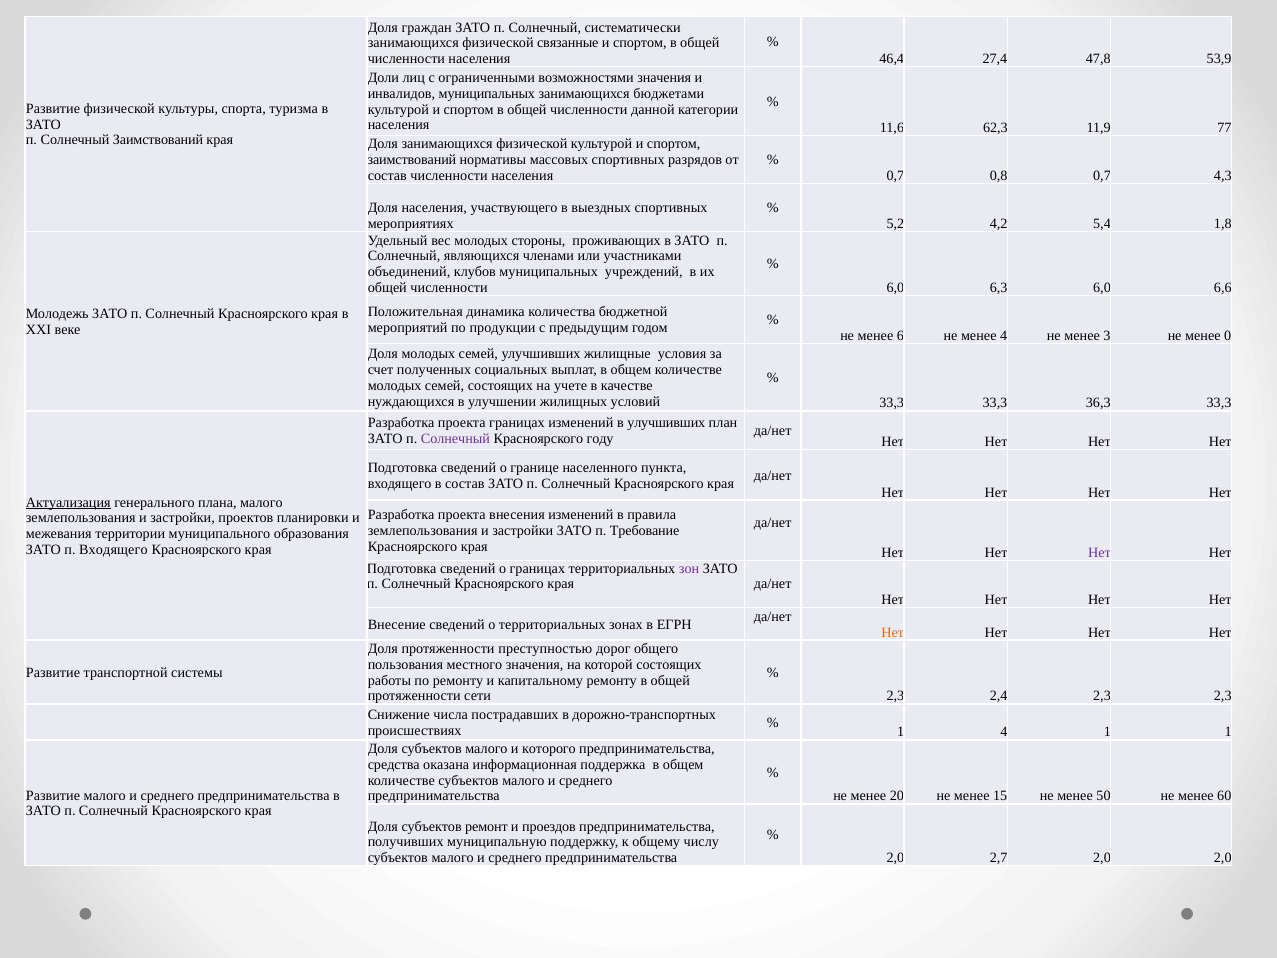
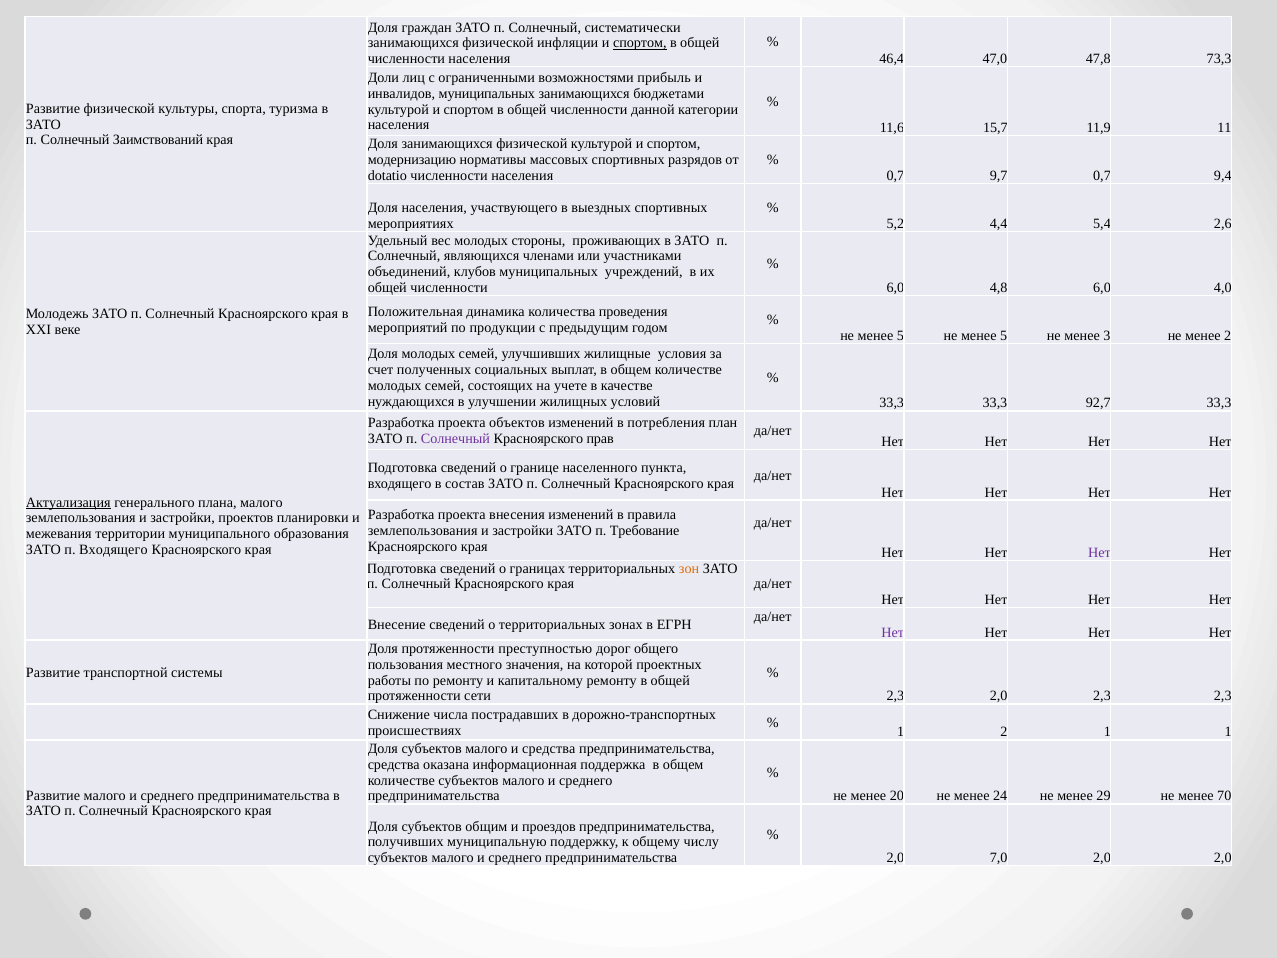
связанные: связанные -> инфляции
спортом at (640, 43) underline: none -> present
27,4: 27,4 -> 47,0
53,9: 53,9 -> 73,3
возможностями значения: значения -> прибыль
62,3: 62,3 -> 15,7
77: 77 -> 11
заимствований at (412, 160): заимствований -> модернизацию
состав at (387, 176): состав -> dotatio
0,8: 0,8 -> 9,7
4,3: 4,3 -> 9,4
4,2: 4,2 -> 4,4
1,8: 1,8 -> 2,6
6,3: 6,3 -> 4,8
6,6: 6,6 -> 4,0
бюджетной: бюджетной -> проведения
6 at (900, 336): 6 -> 5
4 at (1004, 336): 4 -> 5
менее 0: 0 -> 2
36,3: 36,3 -> 92,7
проекта границах: границах -> объектов
в улучшивших: улучшивших -> потребления
году: году -> прав
зон colour: purple -> orange
Нет at (893, 632) colour: orange -> purple
которой состоящих: состоящих -> проектных
2,3 2,4: 2,4 -> 2,0
1 4: 4 -> 2
и которого: которого -> средства
15: 15 -> 24
50: 50 -> 29
60: 60 -> 70
ремонт: ремонт -> общим
2,7: 2,7 -> 7,0
